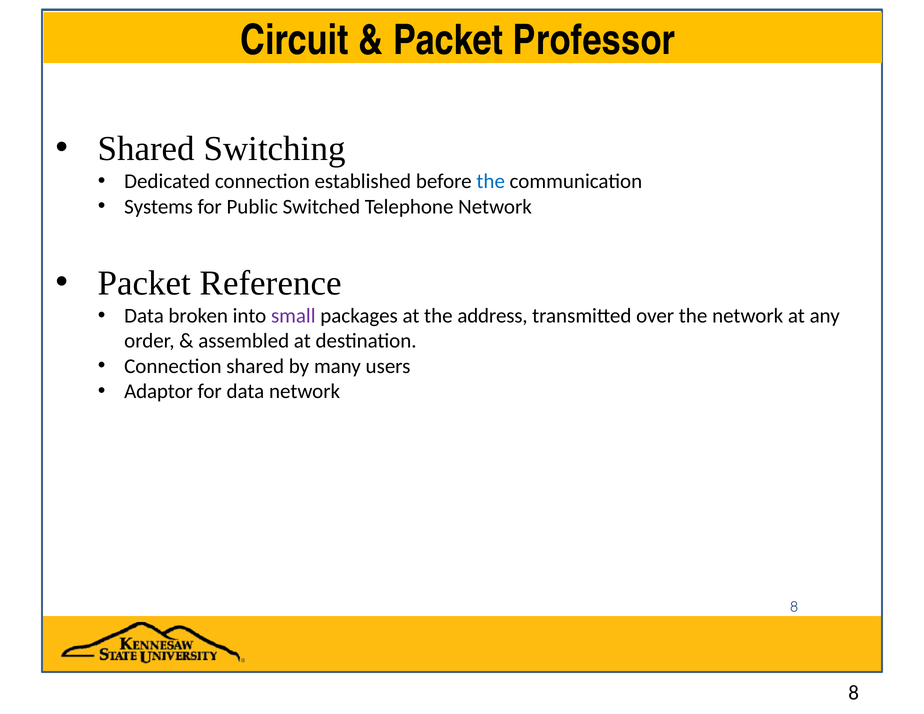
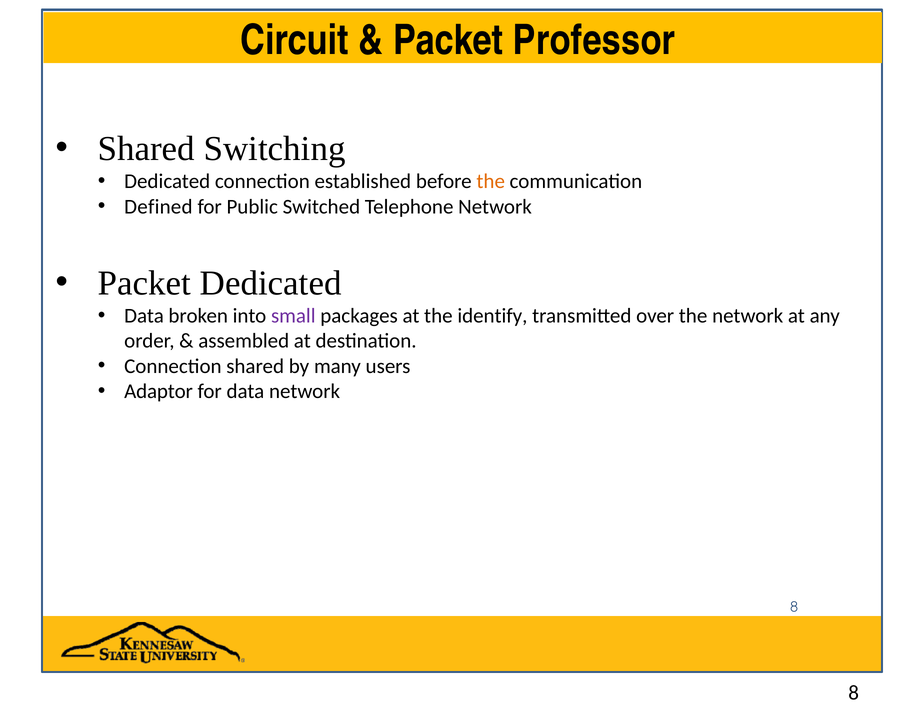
the at (491, 181) colour: blue -> orange
Systems: Systems -> Defined
Packet Reference: Reference -> Dedicated
address: address -> identify
